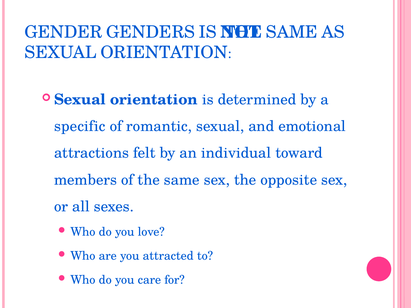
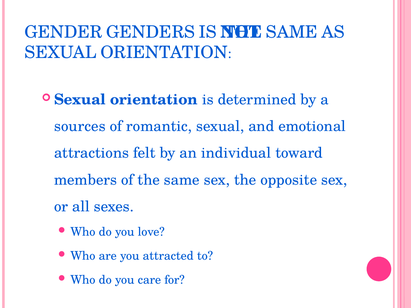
specific: specific -> sources
